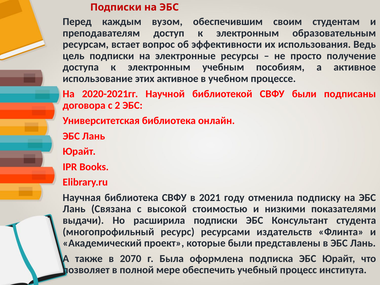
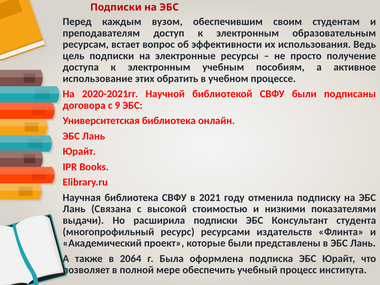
этих активное: активное -> обратить
2: 2 -> 9
2070: 2070 -> 2064
